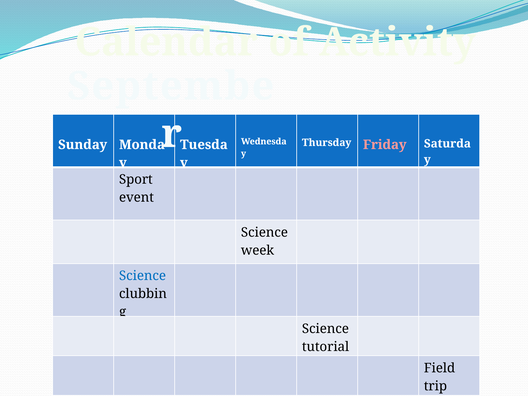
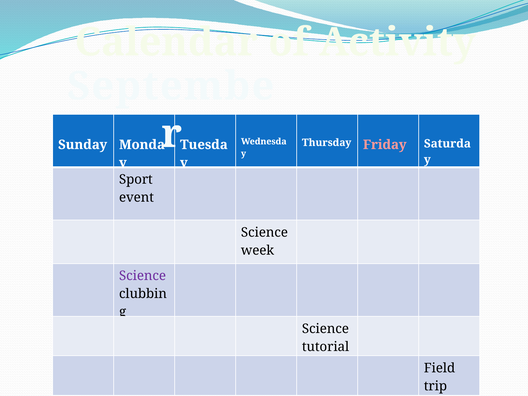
Science at (143, 276) colour: blue -> purple
